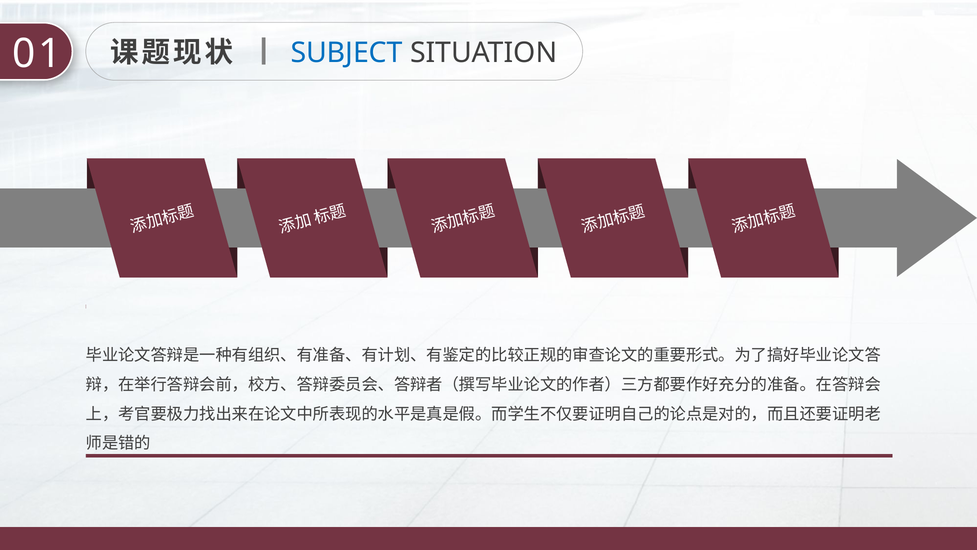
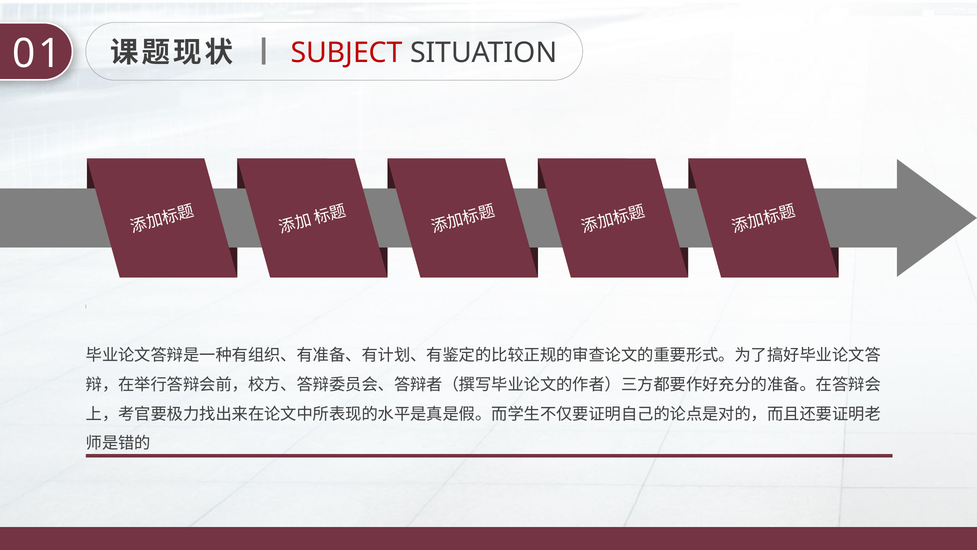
SUBJECT colour: blue -> red
